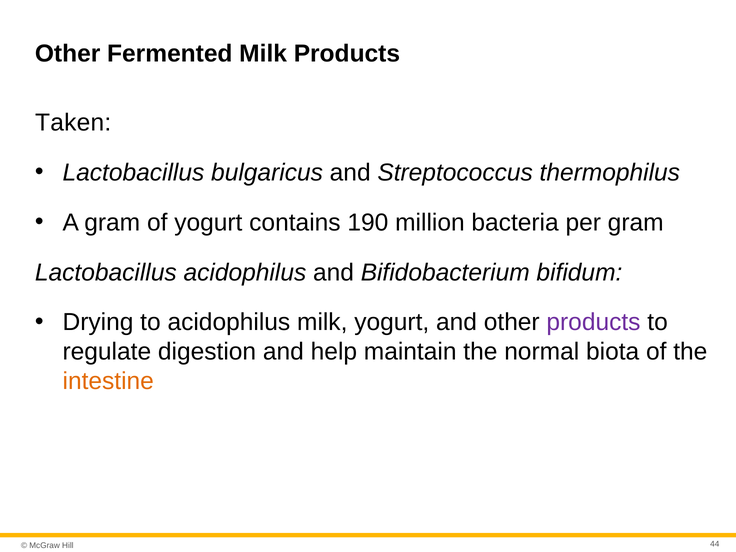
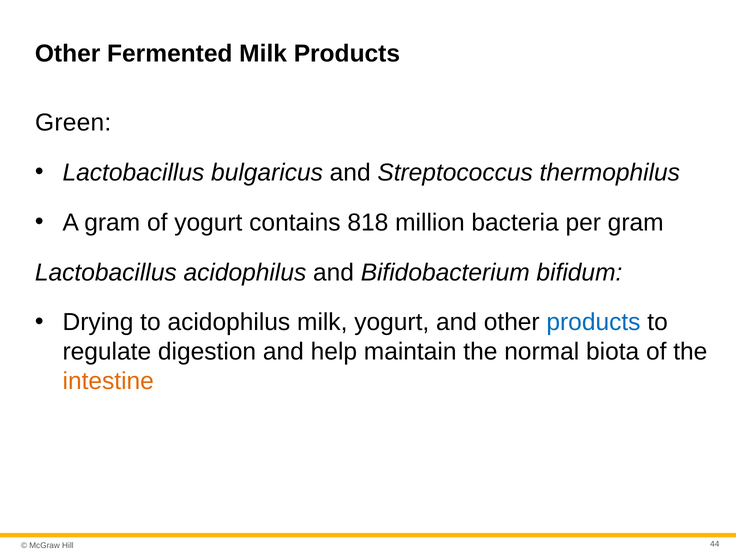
Taken: Taken -> Green
190: 190 -> 818
products at (593, 322) colour: purple -> blue
